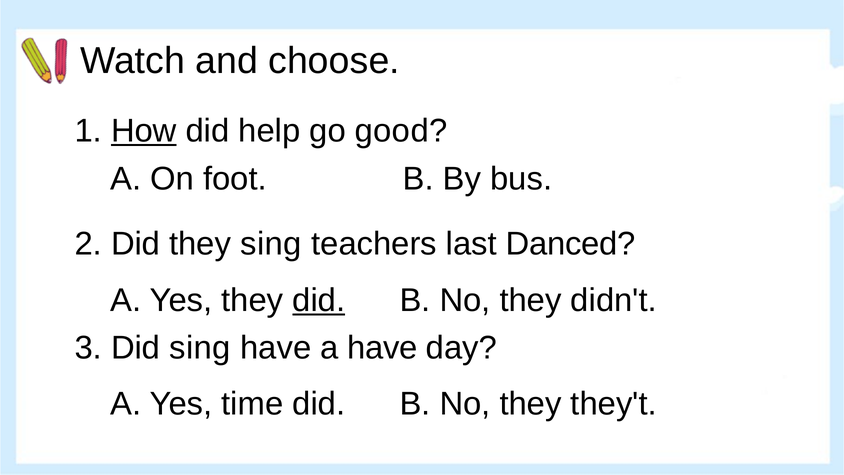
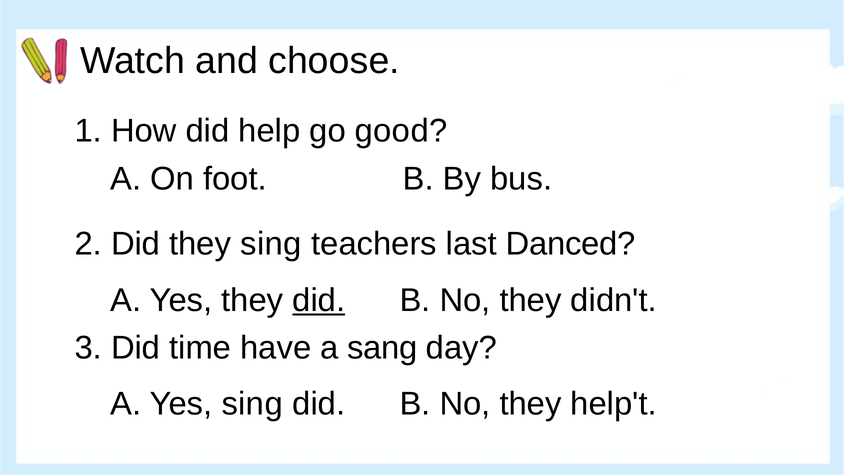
How underline: present -> none
Did sing: sing -> time
a have: have -> sang
Yes time: time -> sing
they't: they't -> help't
